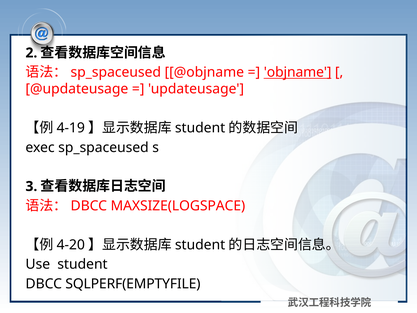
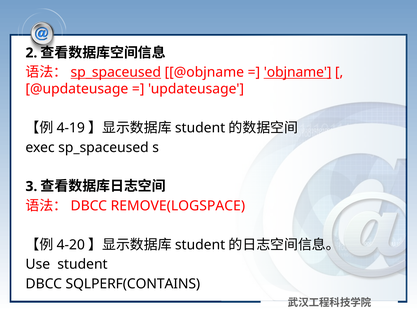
sp_spaceused at (116, 72) underline: none -> present
MAXSIZE(LOGSPACE: MAXSIZE(LOGSPACE -> REMOVE(LOGSPACE
SQLPERF(EMPTYFILE: SQLPERF(EMPTYFILE -> SQLPERF(CONTAINS
